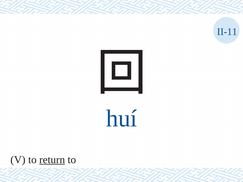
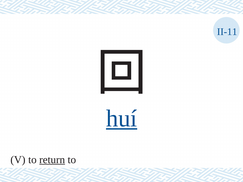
huí underline: none -> present
